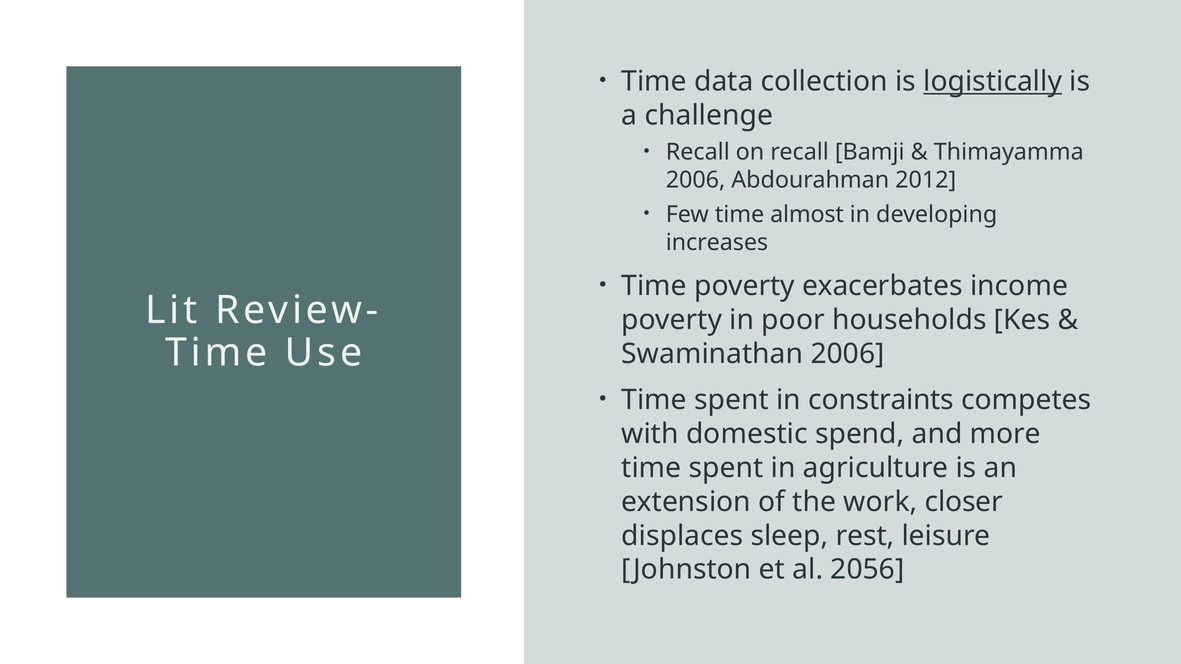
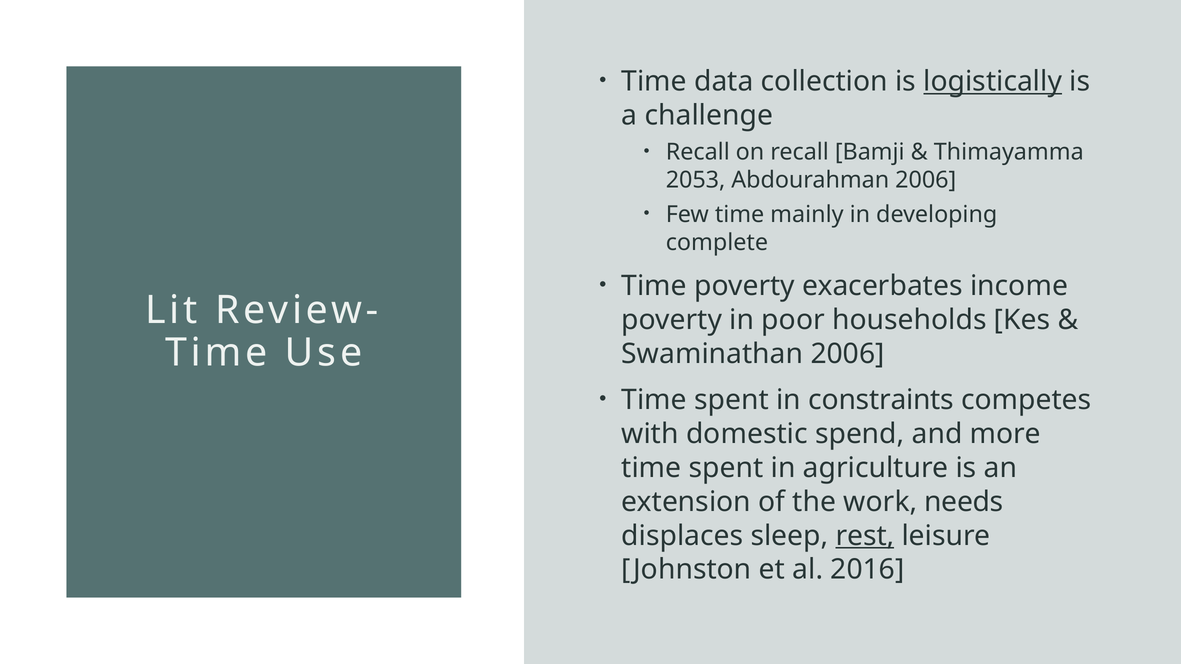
2006 at (696, 180): 2006 -> 2053
Abdourahman 2012: 2012 -> 2006
almost: almost -> mainly
increases: increases -> complete
closer: closer -> needs
rest underline: none -> present
2056: 2056 -> 2016
